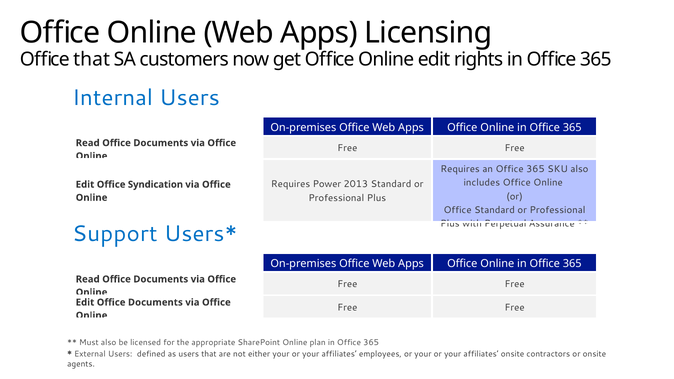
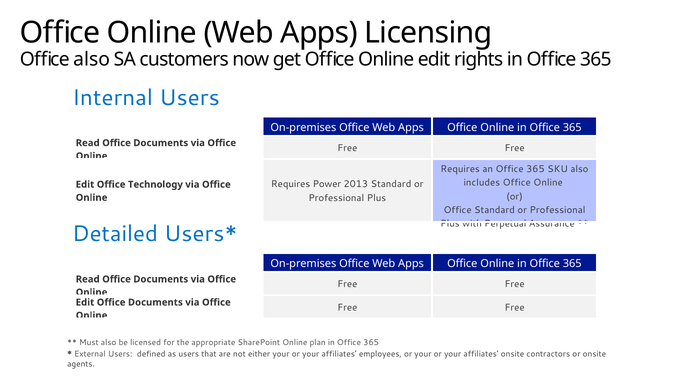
Office that: that -> also
Syndication: Syndication -> Technology
Support: Support -> Detailed
